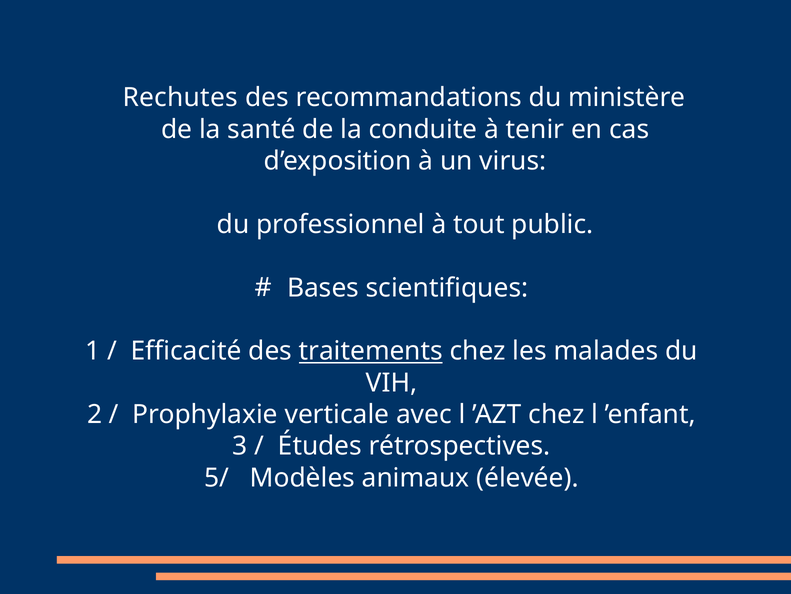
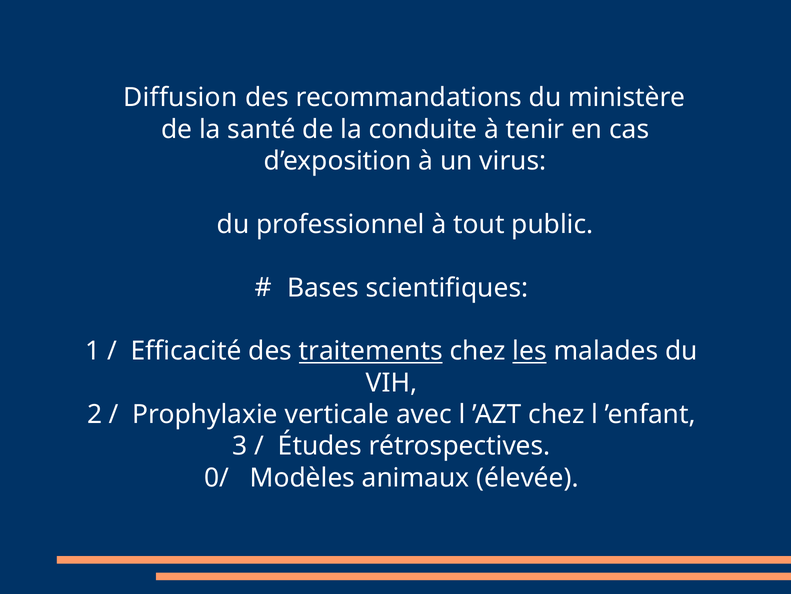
Rechutes: Rechutes -> Diffusion
les underline: none -> present
5/: 5/ -> 0/
